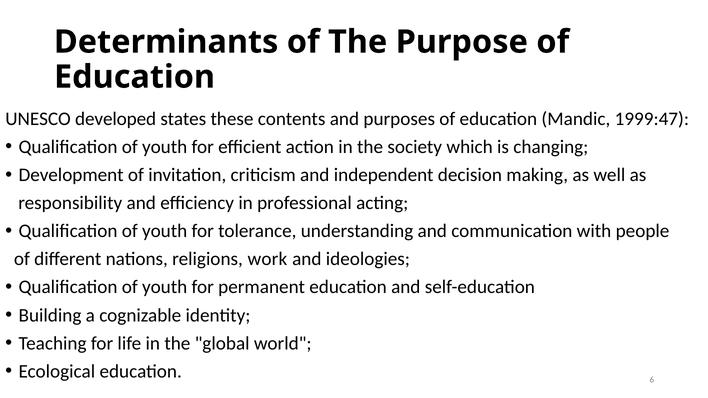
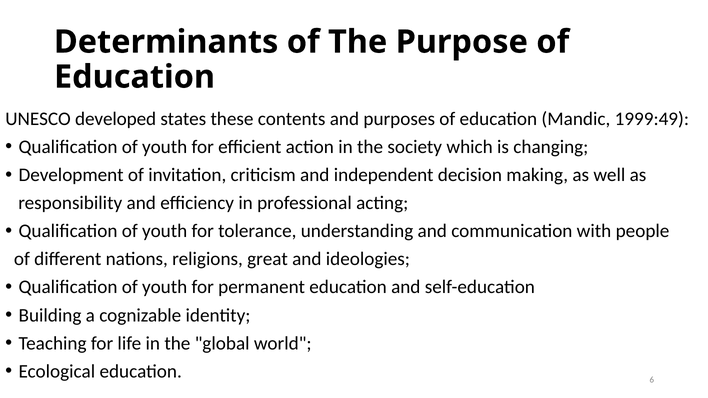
1999:47: 1999:47 -> 1999:49
work: work -> great
